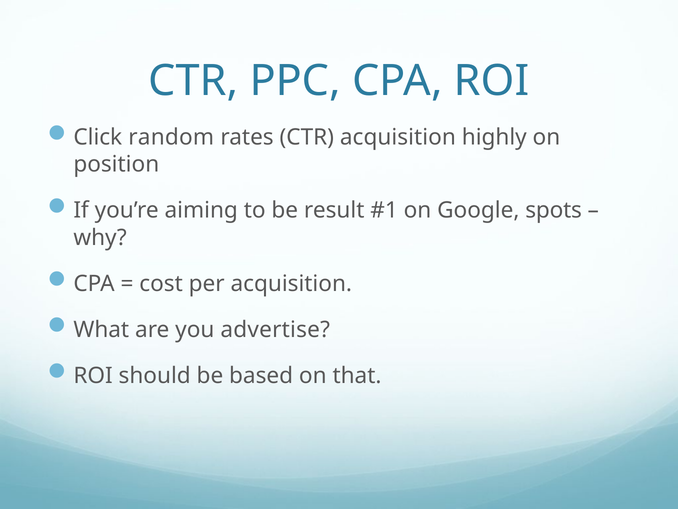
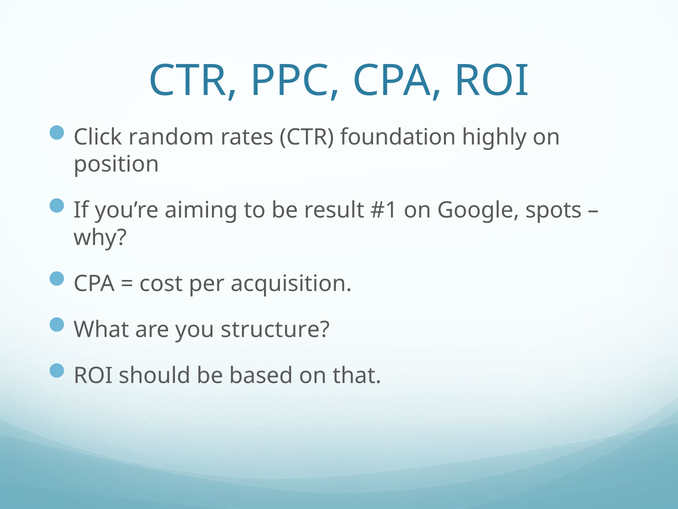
CTR acquisition: acquisition -> foundation
advertise: advertise -> structure
